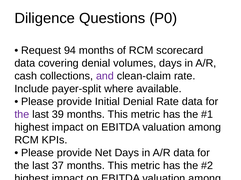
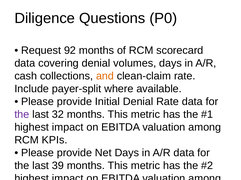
94: 94 -> 92
and colour: purple -> orange
39: 39 -> 32
37: 37 -> 39
